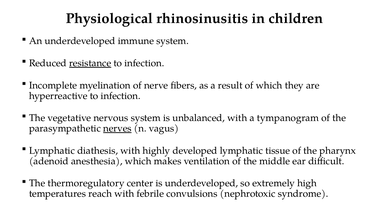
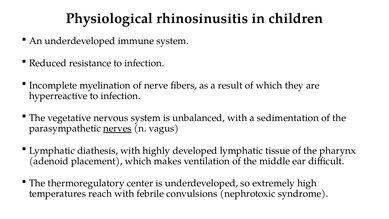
resistance underline: present -> none
tympanogram: tympanogram -> sedimentation
anesthesia: anesthesia -> placement
